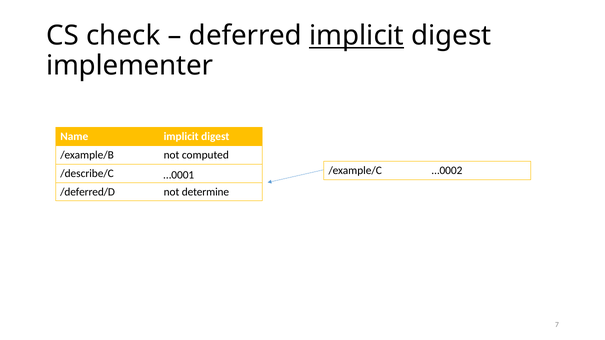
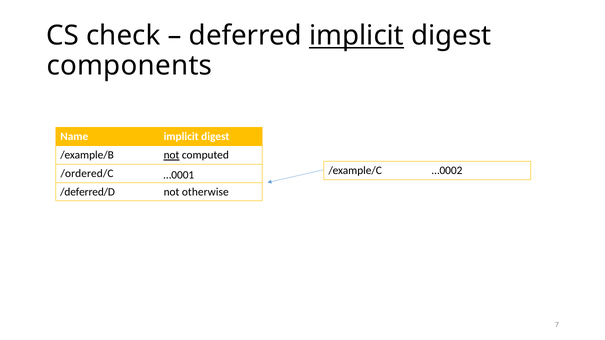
implementer: implementer -> components
not at (171, 155) underline: none -> present
/describe/C: /describe/C -> /ordered/C
determine: determine -> otherwise
